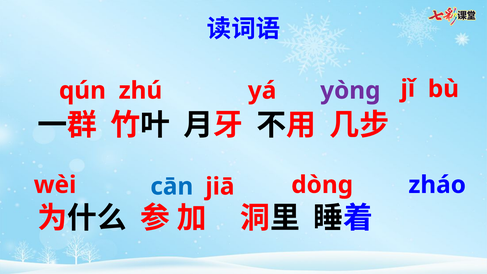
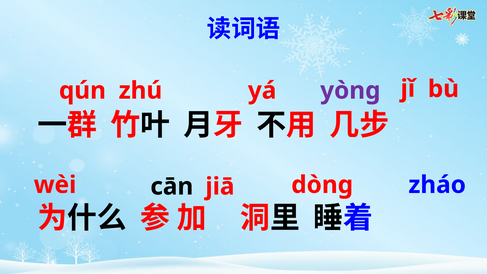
cān colour: blue -> black
